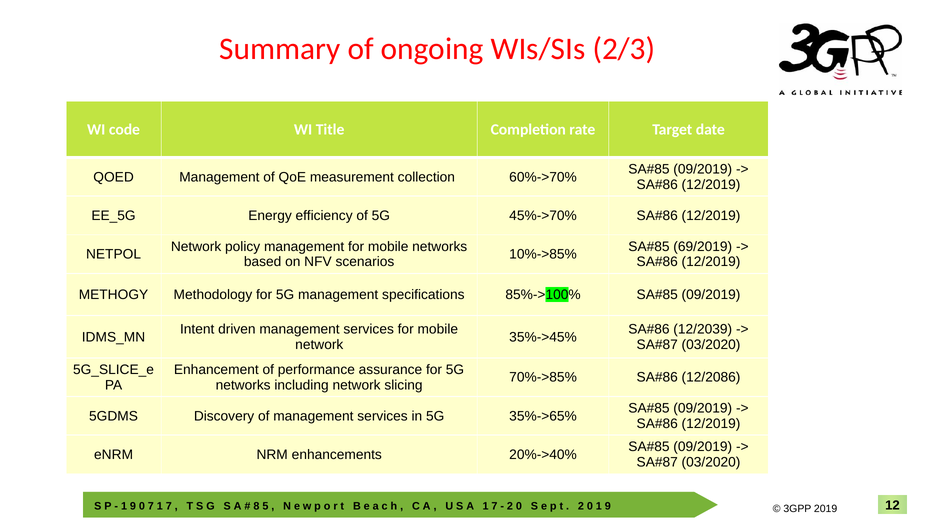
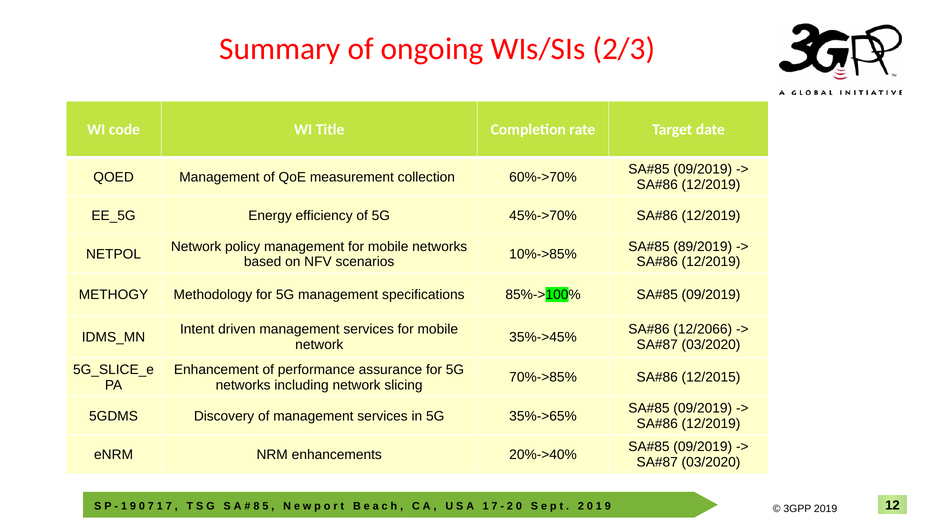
69/2019: 69/2019 -> 89/2019
12/2039: 12/2039 -> 12/2066
12/2086: 12/2086 -> 12/2015
